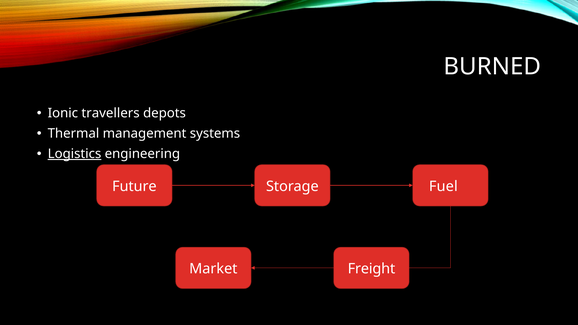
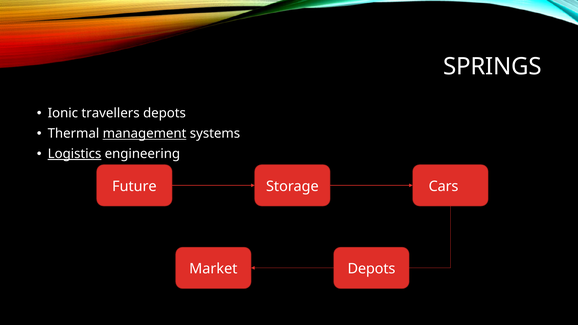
BURNED: BURNED -> SPRINGS
management underline: none -> present
Fuel: Fuel -> Cars
Market Freight: Freight -> Depots
